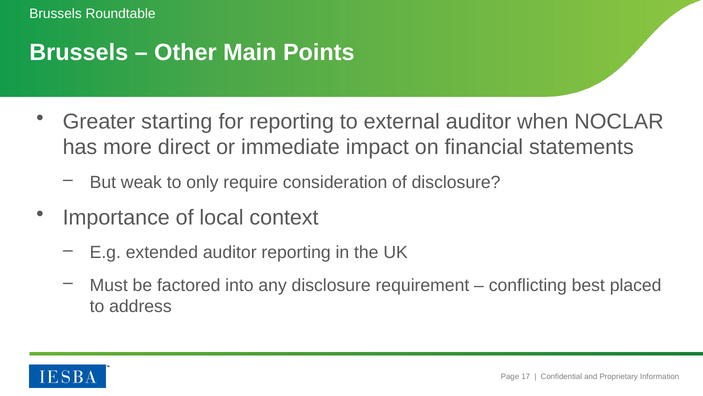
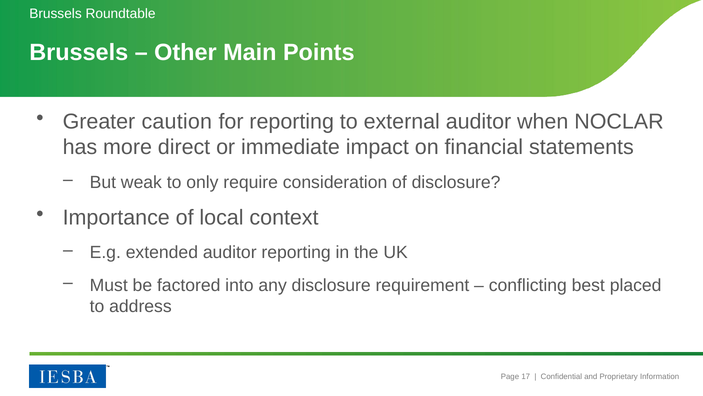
starting: starting -> caution
